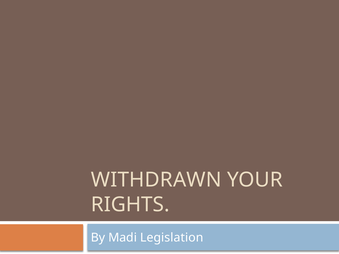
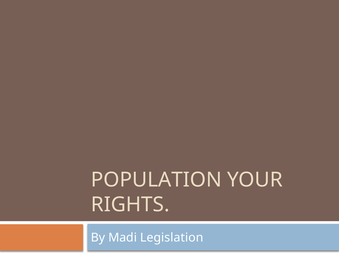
WITHDRAWN: WITHDRAWN -> POPULATION
